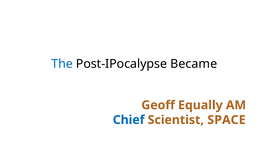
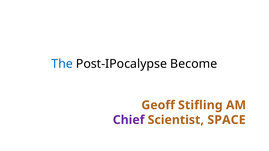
Became: Became -> Become
Equally: Equally -> Stifling
Chief colour: blue -> purple
